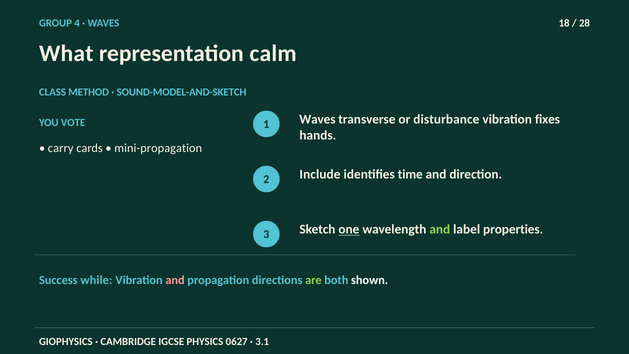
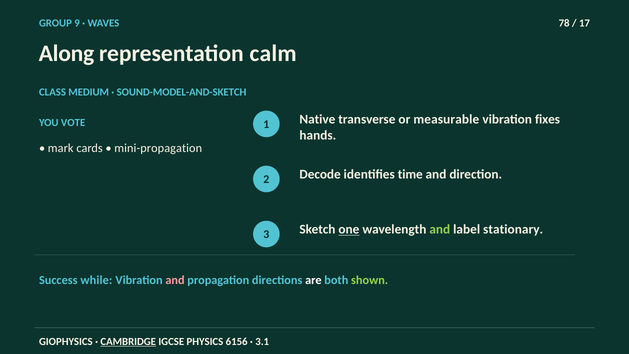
4: 4 -> 9
18: 18 -> 78
28: 28 -> 17
What: What -> Along
METHOD: METHOD -> MEDIUM
1 Waves: Waves -> Native
disturbance: disturbance -> measurable
carry: carry -> mark
Include: Include -> Decode
properties: properties -> stationary
are colour: light green -> white
shown colour: white -> light green
CAMBRIDGE underline: none -> present
0627: 0627 -> 6156
